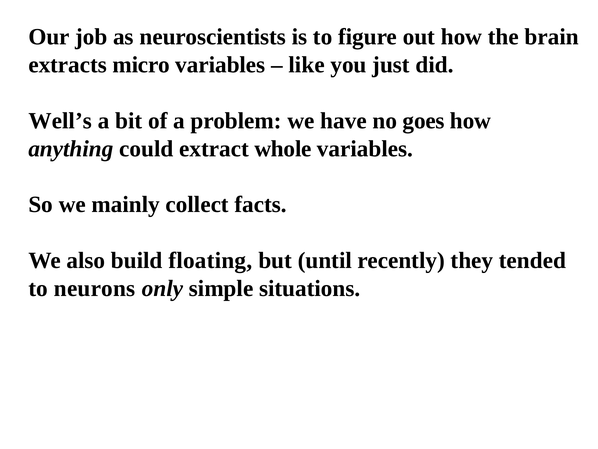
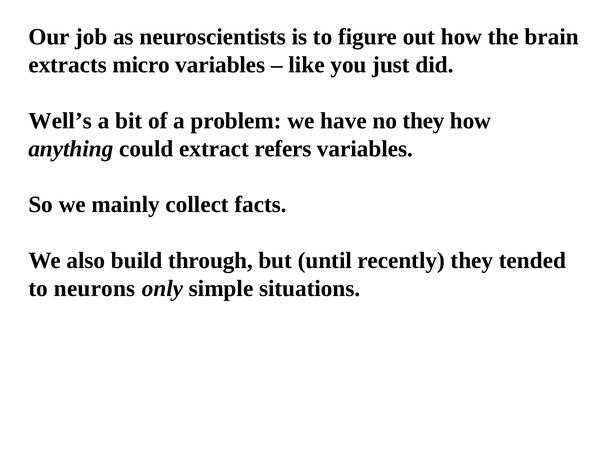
no goes: goes -> they
whole: whole -> refers
floating: floating -> through
